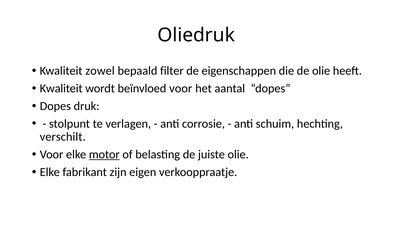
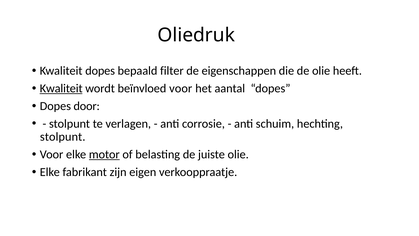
Kwaliteit zowel: zowel -> dopes
Kwaliteit at (61, 88) underline: none -> present
druk: druk -> door
verschilt at (63, 137): verschilt -> stolpunt
